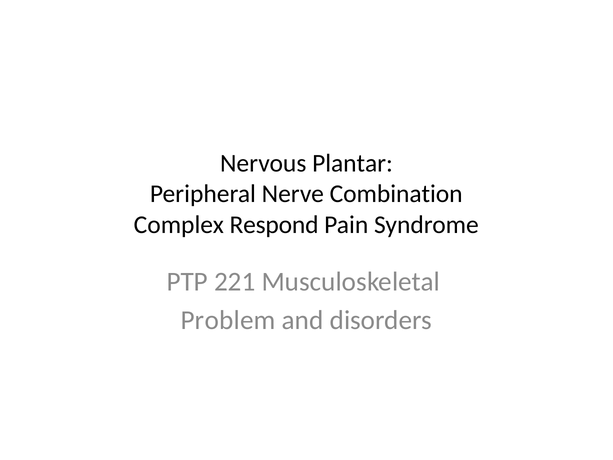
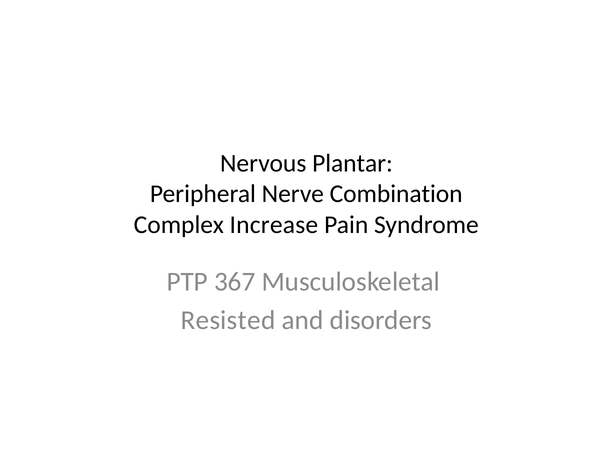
Respond: Respond -> Increase
221: 221 -> 367
Problem: Problem -> Resisted
